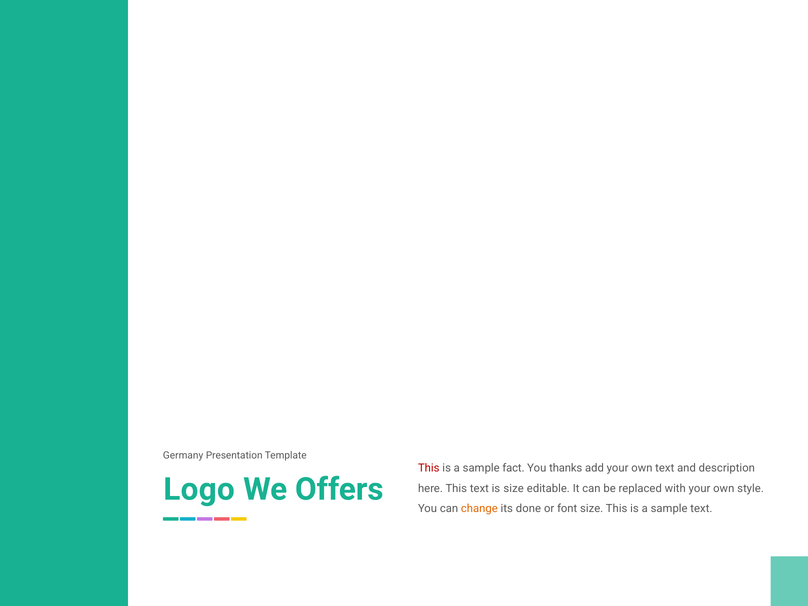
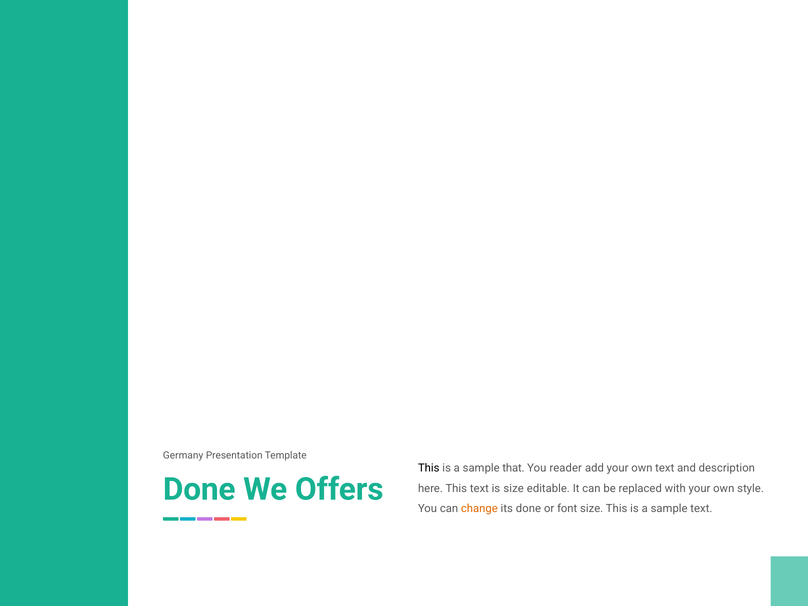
This at (429, 468) colour: red -> black
fact: fact -> that
thanks: thanks -> reader
Logo at (199, 489): Logo -> Done
